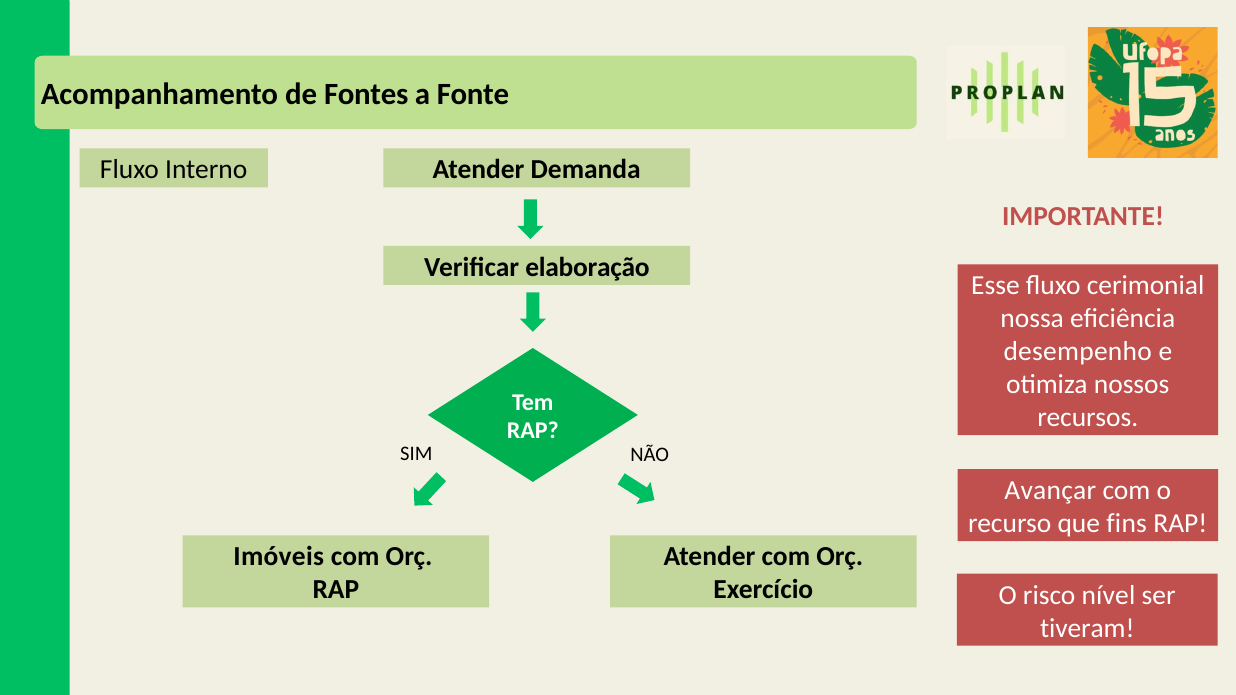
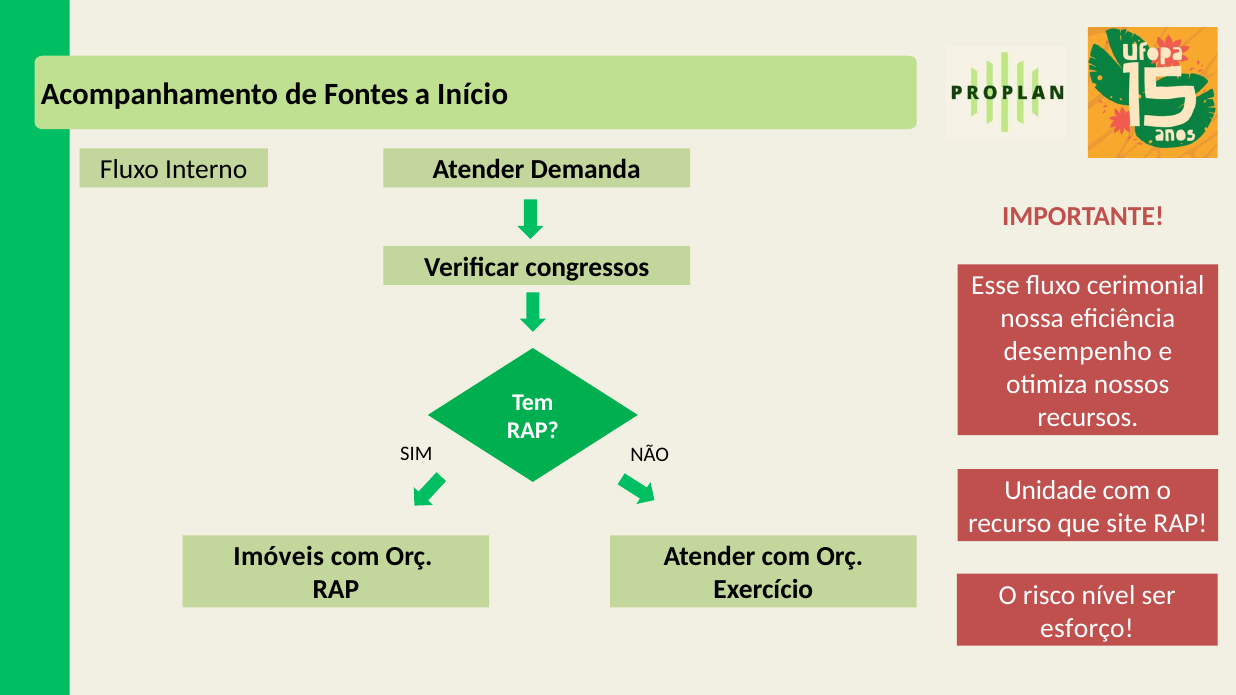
Fonte: Fonte -> Início
elaboração: elaboração -> congressos
Avançar: Avançar -> Unidade
fins: fins -> site
tiveram: tiveram -> esforço
